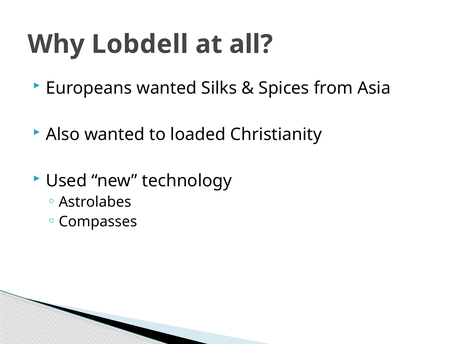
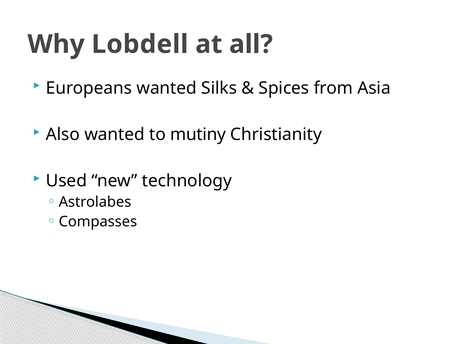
loaded: loaded -> mutiny
